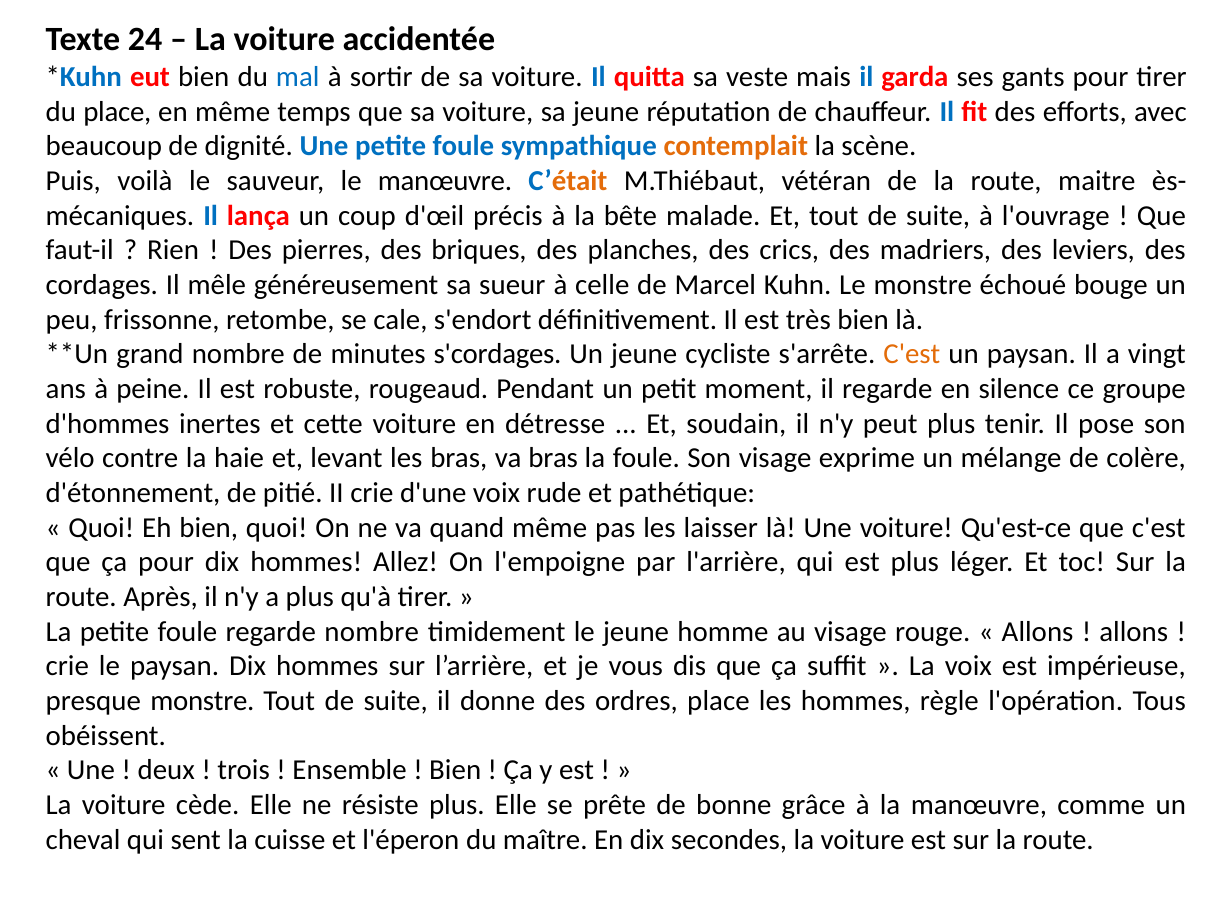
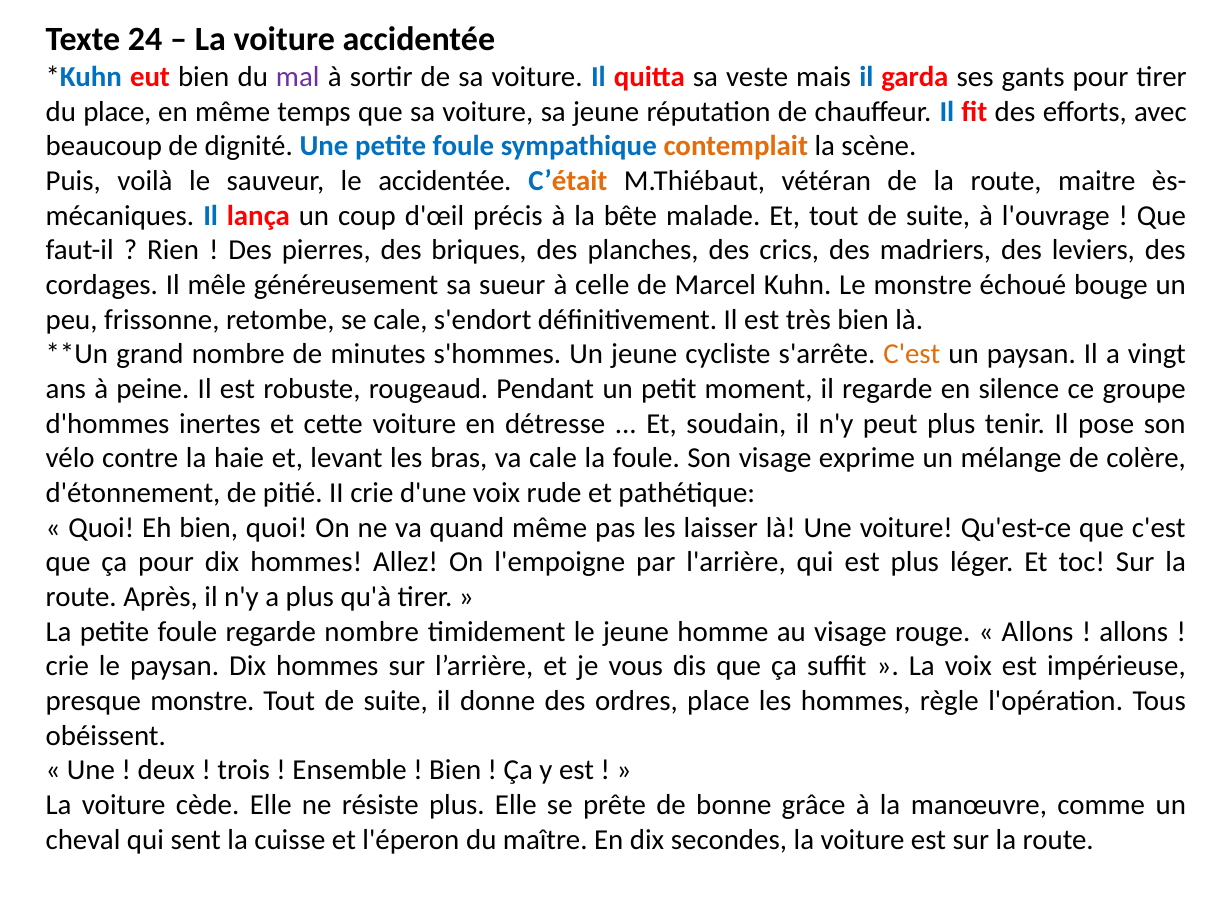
mal colour: blue -> purple
le manœuvre: manœuvre -> accidentée
s'cordages: s'cordages -> s'hommes
va bras: bras -> cale
